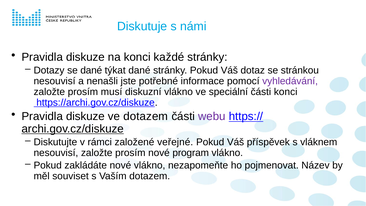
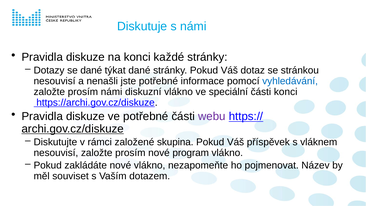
vyhledávání colour: purple -> blue
prosím musí: musí -> námi
ve dotazem: dotazem -> potřebné
veřejné: veřejné -> skupina
